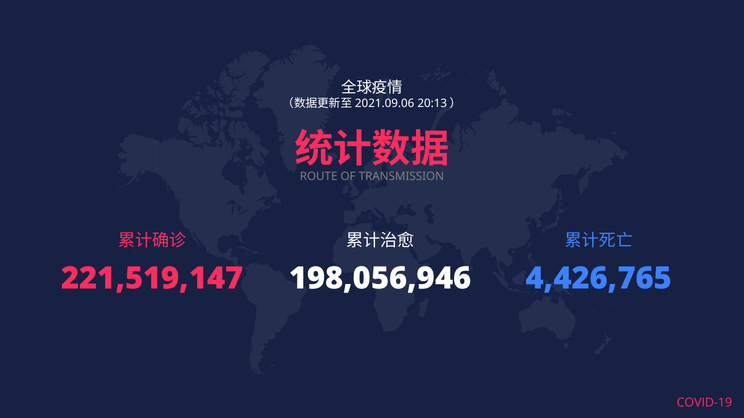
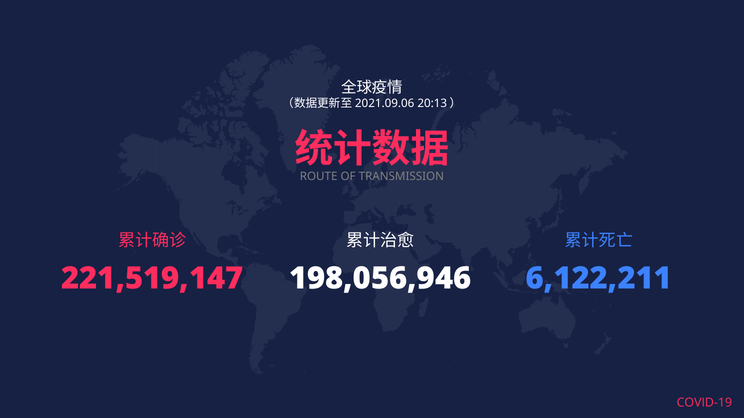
4,426,765: 4,426,765 -> 6,122,211
